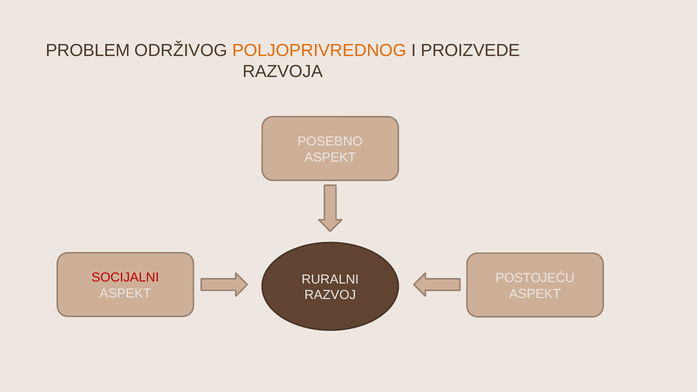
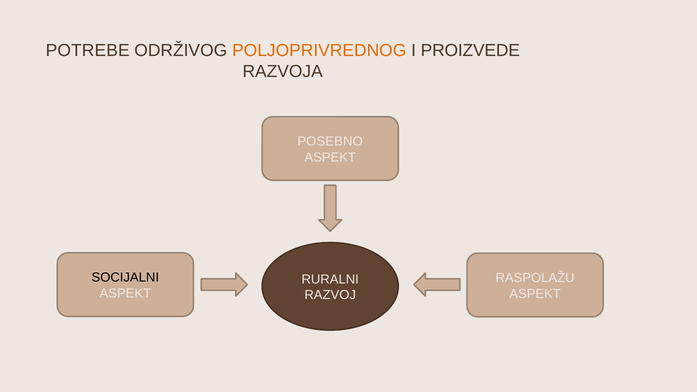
PROBLEM: PROBLEM -> POTREBE
SOCIJALNI colour: red -> black
POSTOJEĆU: POSTOJEĆU -> RASPOLAŽU
